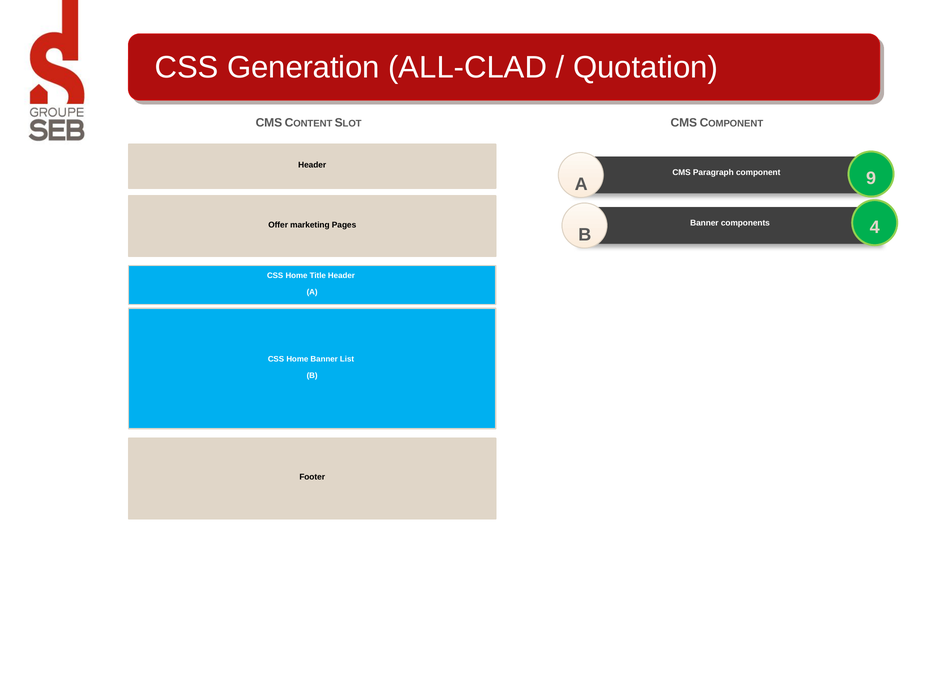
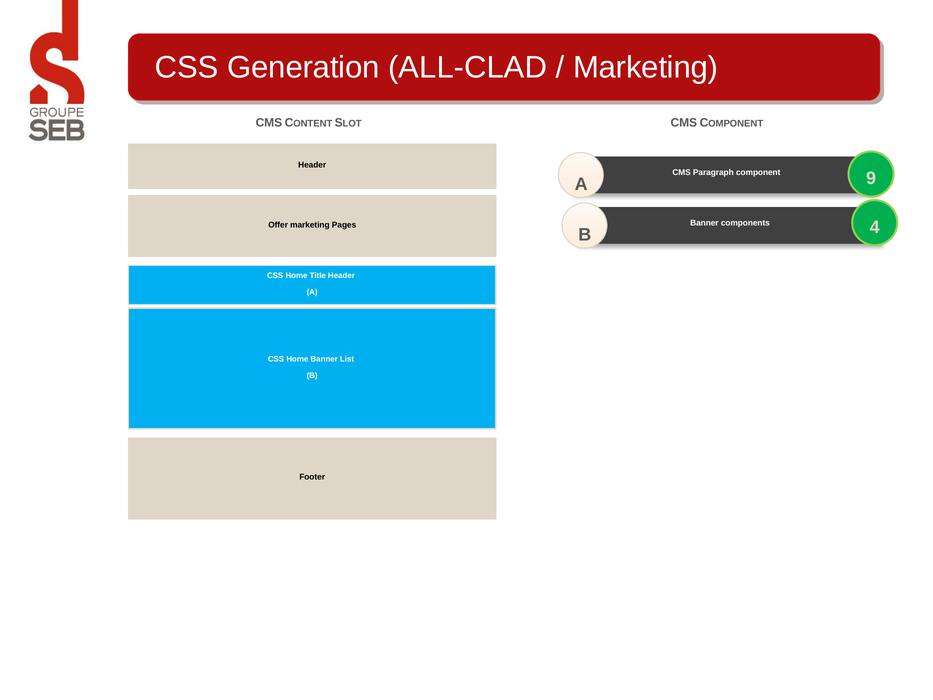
Quotation at (646, 68): Quotation -> Marketing
